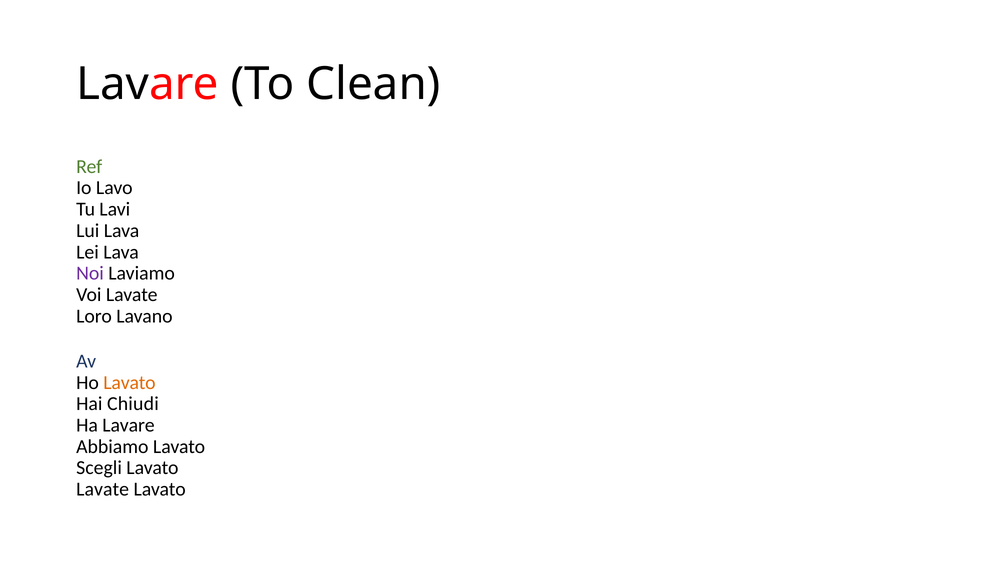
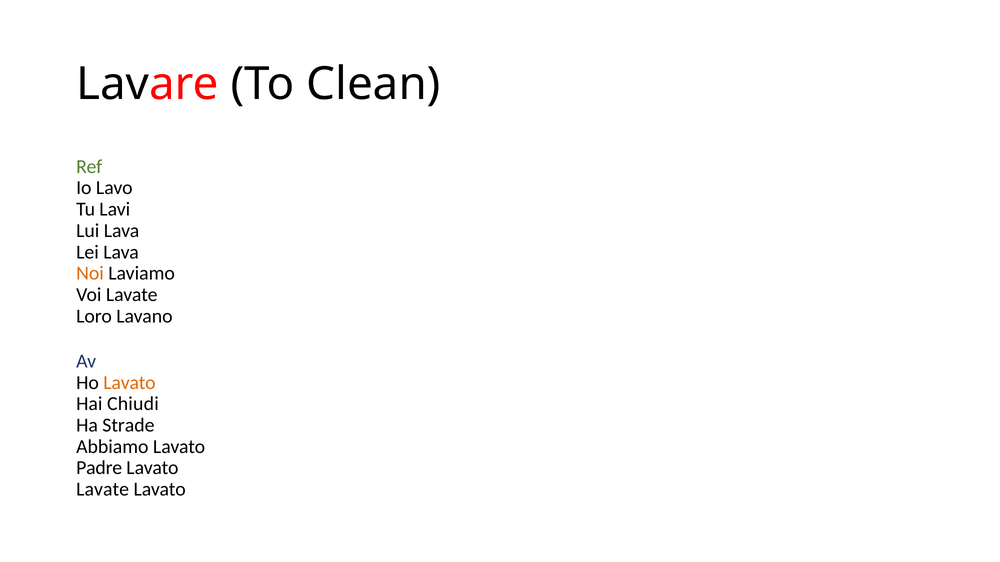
Noi colour: purple -> orange
Ha Lavare: Lavare -> Strade
Scegli: Scegli -> Padre
